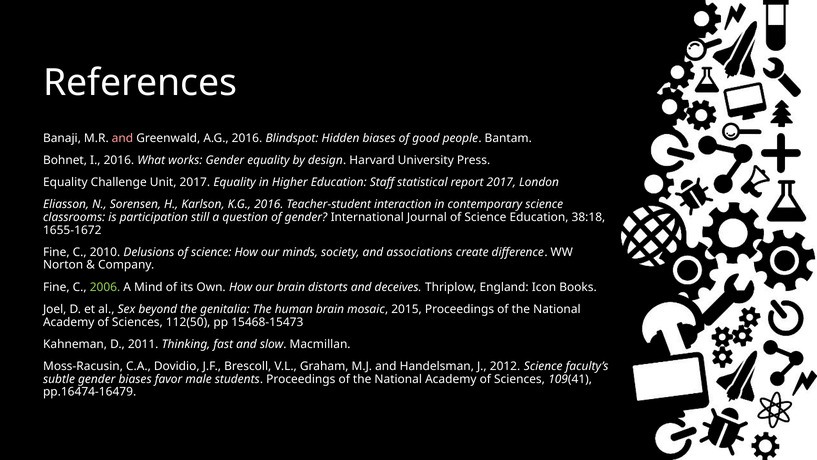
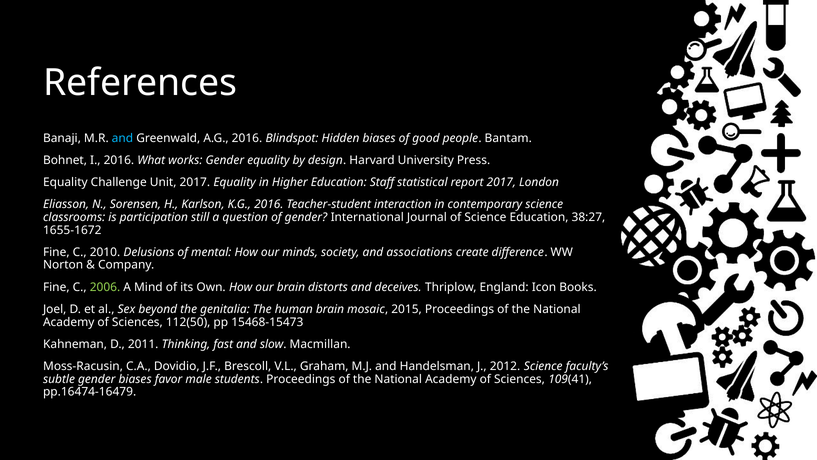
and at (122, 138) colour: pink -> light blue
38:18: 38:18 -> 38:27
Delusions of science: science -> mental
